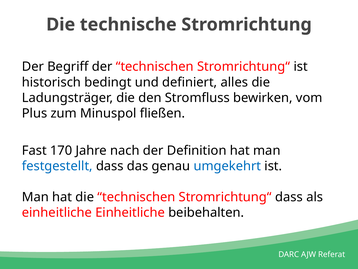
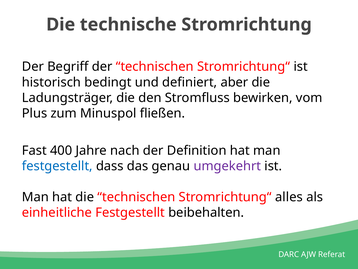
alles: alles -> aber
170: 170 -> 400
umgekehrt colour: blue -> purple
Stromrichtung“ dass: dass -> alles
einheitliche Einheitliche: Einheitliche -> Festgestellt
